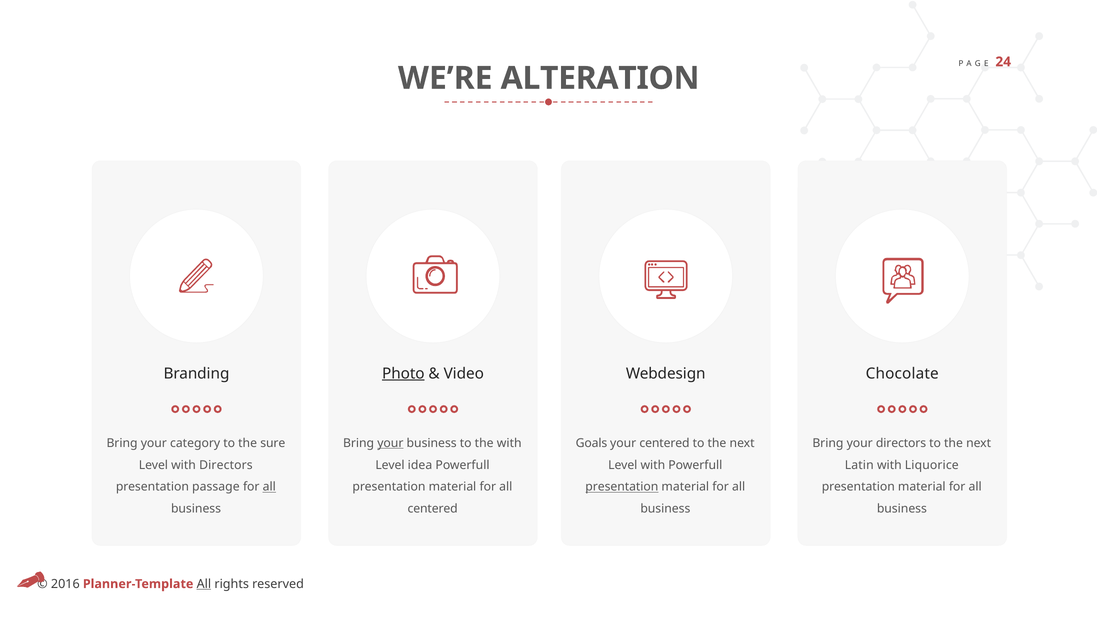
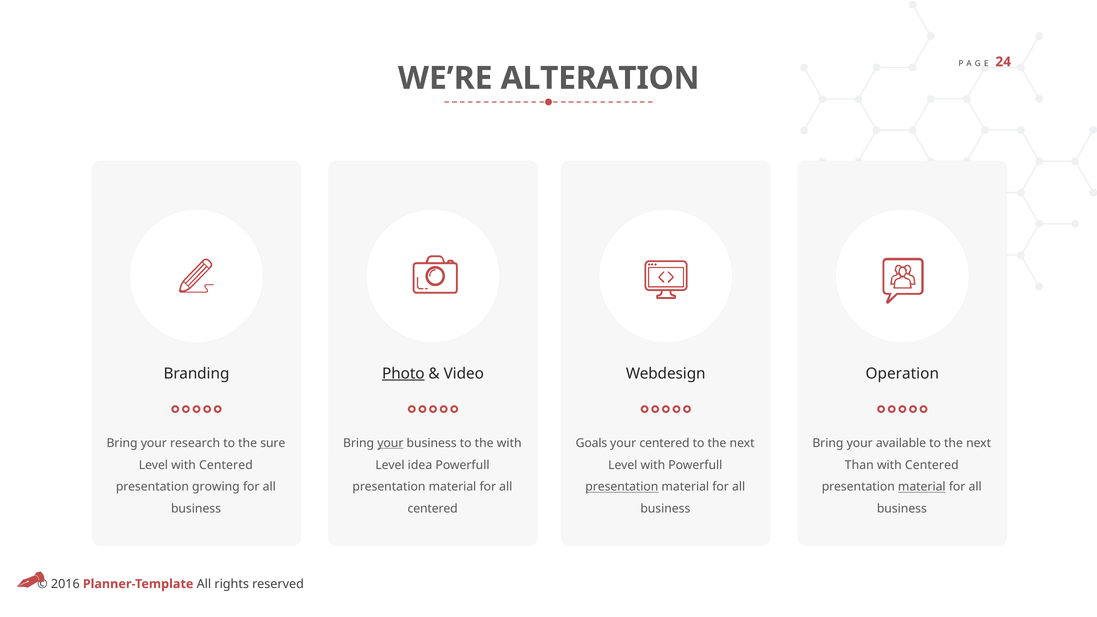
Chocolate: Chocolate -> Operation
category: category -> research
your directors: directors -> available
Level with Directors: Directors -> Centered
Latin: Latin -> Than
Liquorice at (932, 465): Liquorice -> Centered
passage: passage -> growing
all at (269, 487) underline: present -> none
material at (922, 487) underline: none -> present
All at (204, 584) underline: present -> none
